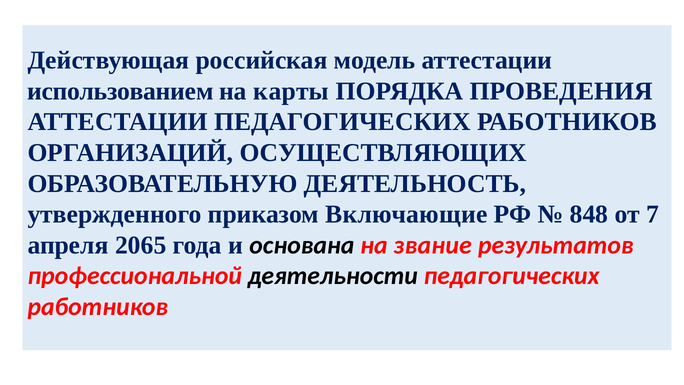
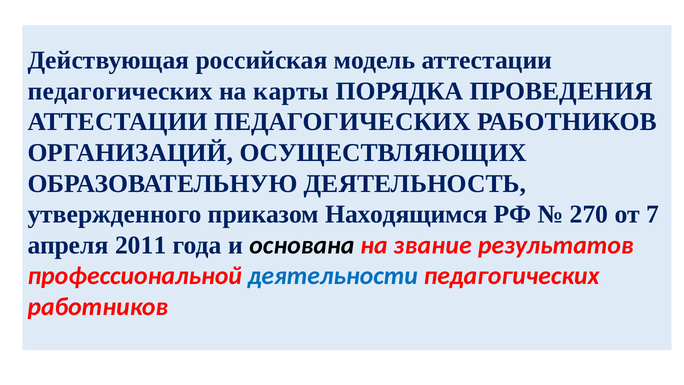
использованием at (120, 91): использованием -> педагогических
Включающие: Включающие -> Находящимся
848: 848 -> 270
2065: 2065 -> 2011
деятельности colour: black -> blue
